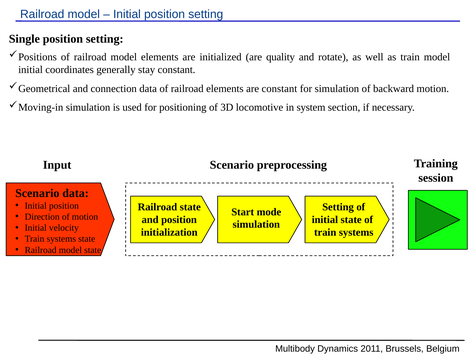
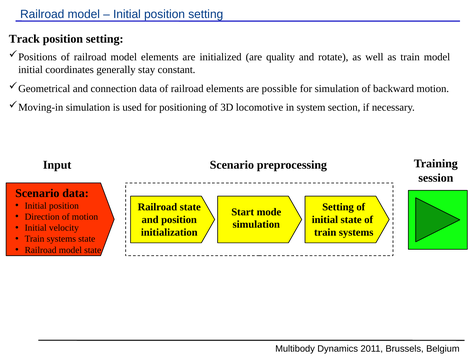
Single: Single -> Track
are constant: constant -> possible
